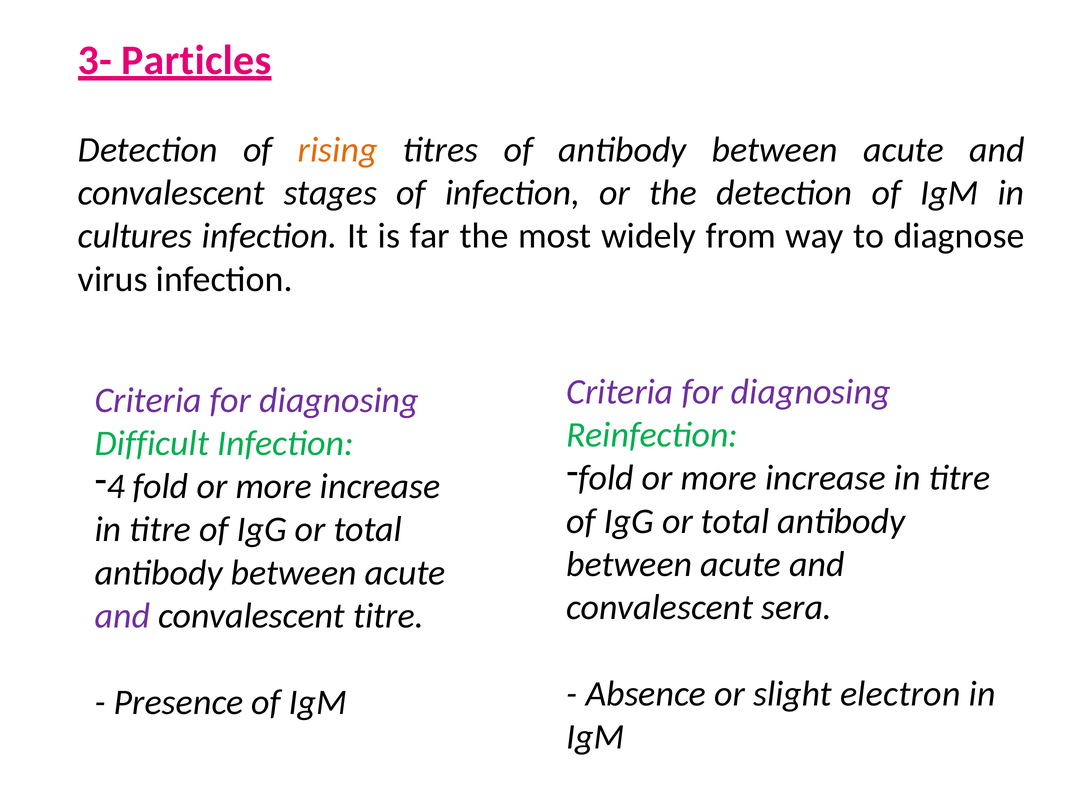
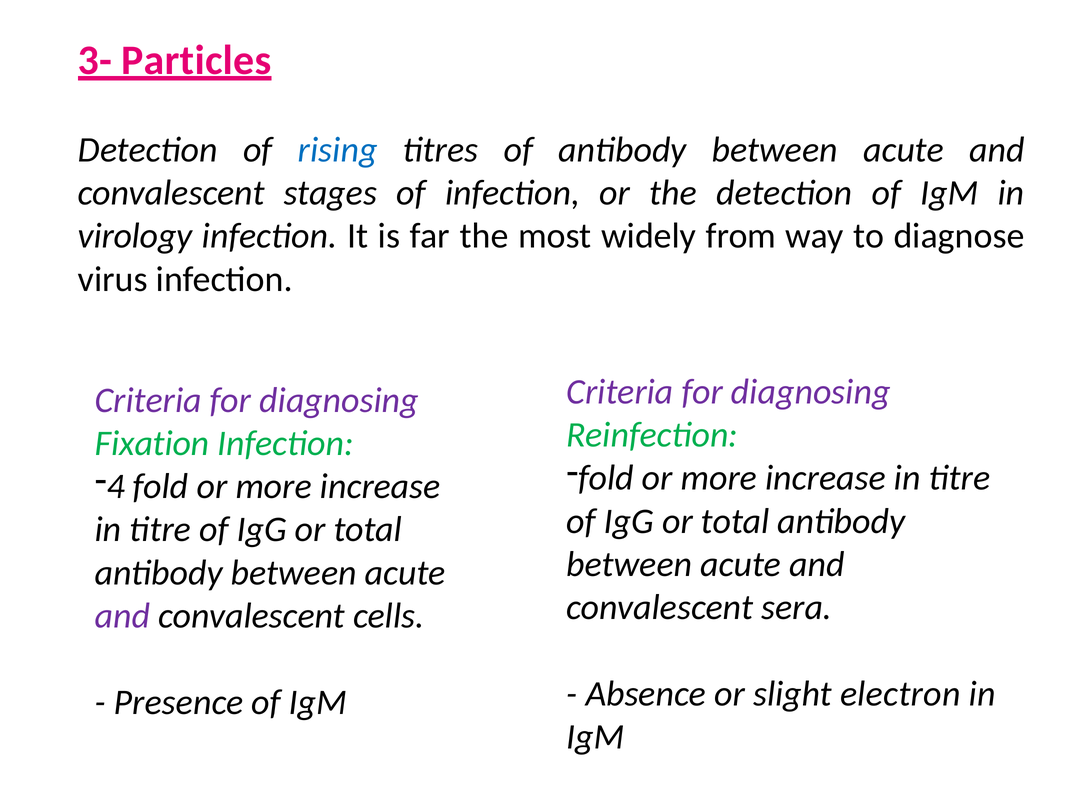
rising colour: orange -> blue
cultures: cultures -> virology
Difficult: Difficult -> Fixation
convalescent titre: titre -> cells
